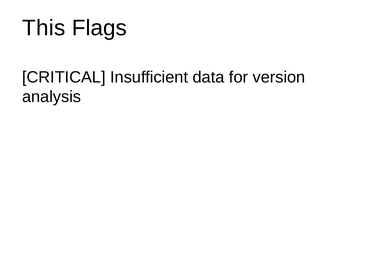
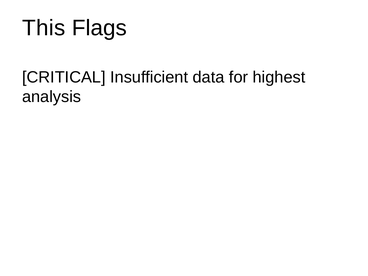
version: version -> highest
